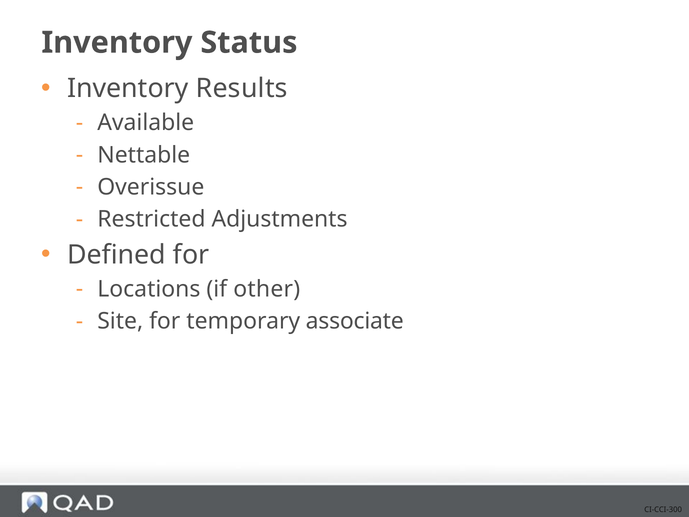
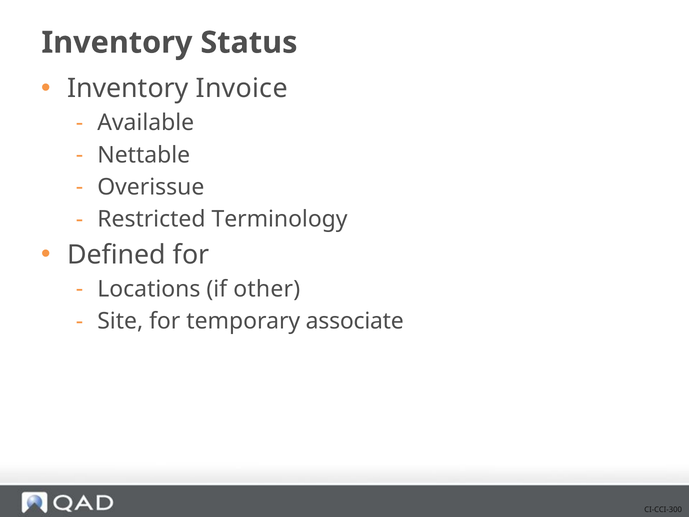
Results: Results -> Invoice
Adjustments: Adjustments -> Terminology
